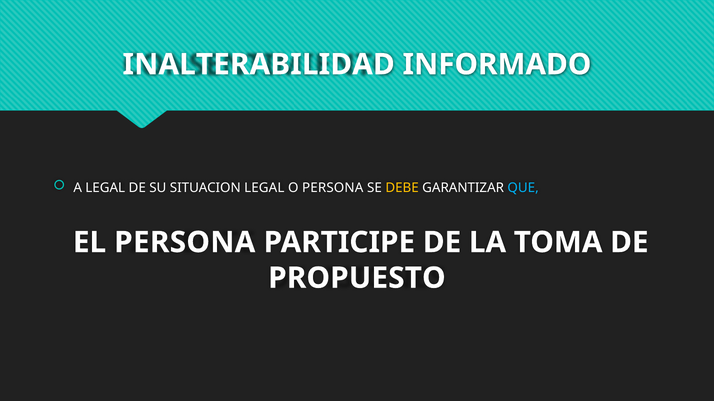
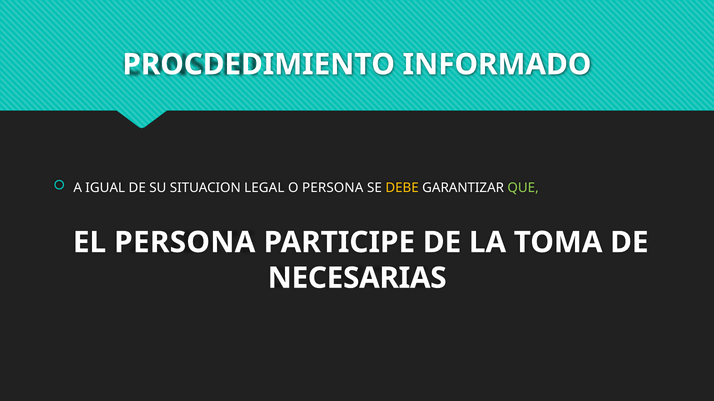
INALTERABILIDAD: INALTERABILIDAD -> PROCDEDIMIENTO
A LEGAL: LEGAL -> IGUAL
QUE colour: light blue -> light green
PROPUESTO: PROPUESTO -> NECESARIAS
